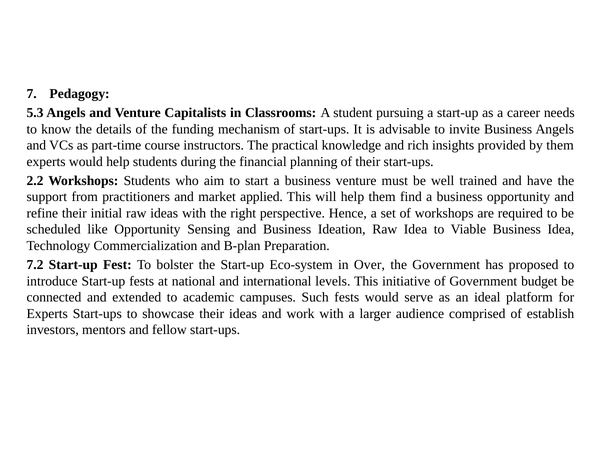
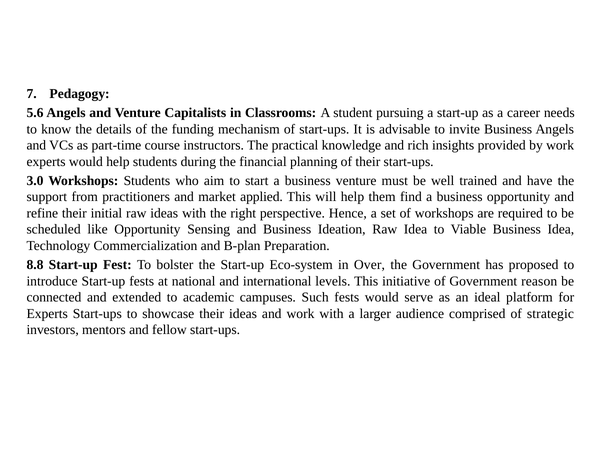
5.3: 5.3 -> 5.6
by them: them -> work
2.2: 2.2 -> 3.0
7.2: 7.2 -> 8.8
budget: budget -> reason
establish: establish -> strategic
